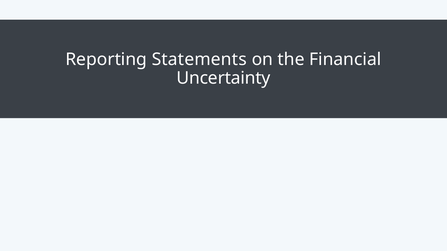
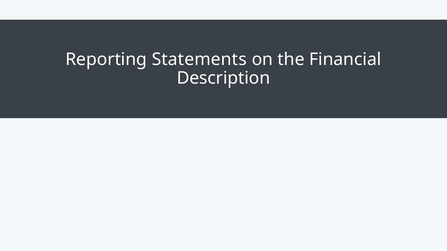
Uncertainty: Uncertainty -> Description
